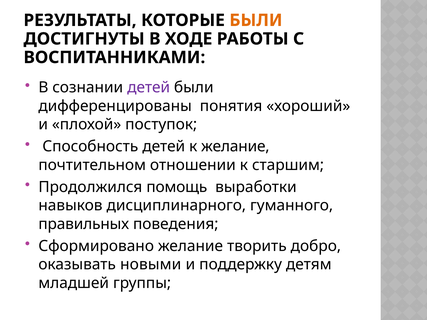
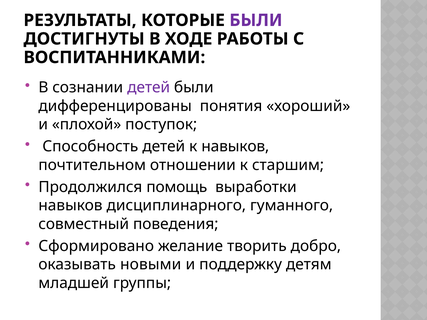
БЫЛИ at (256, 20) colour: orange -> purple
к желание: желание -> навыков
правильных: правильных -> совместный
